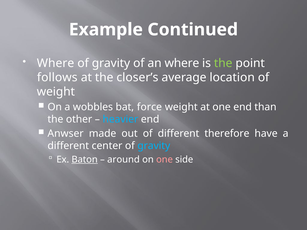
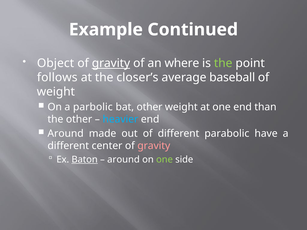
Where at (56, 63): Where -> Object
gravity at (111, 63) underline: none -> present
location: location -> baseball
wobbles: wobbles -> parbolic
bat force: force -> other
Anwser at (66, 134): Anwser -> Around
therefore: therefore -> parabolic
gravity at (154, 146) colour: light blue -> pink
one at (165, 160) colour: pink -> light green
